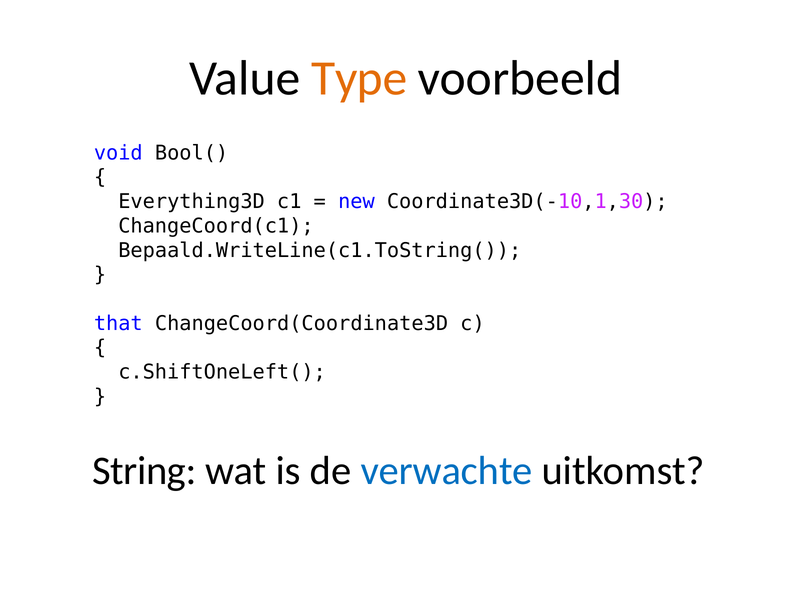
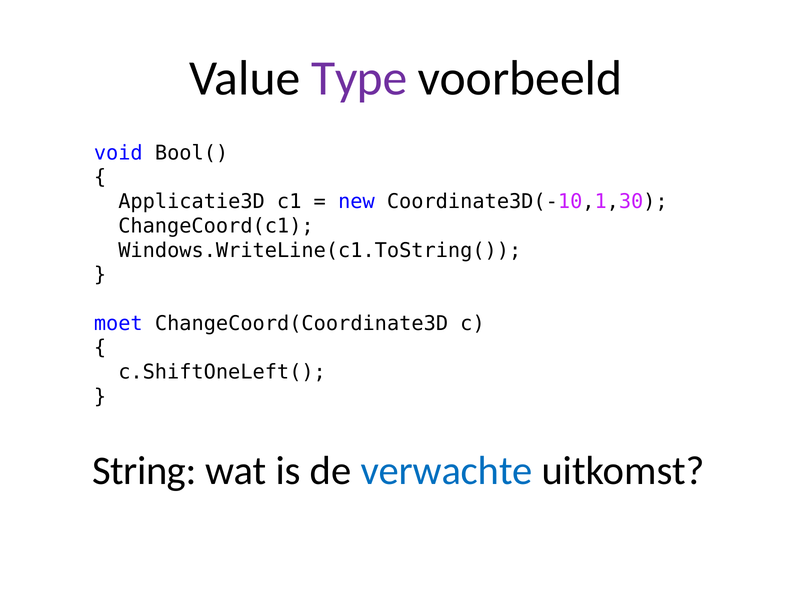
Type colour: orange -> purple
Everything3D: Everything3D -> Applicatie3D
Bepaald.WriteLine(c1.ToString(: Bepaald.WriteLine(c1.ToString( -> Windows.WriteLine(c1.ToString(
that: that -> moet
